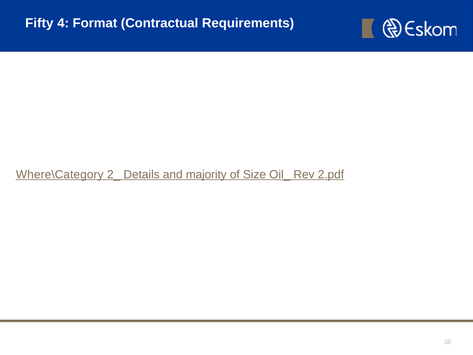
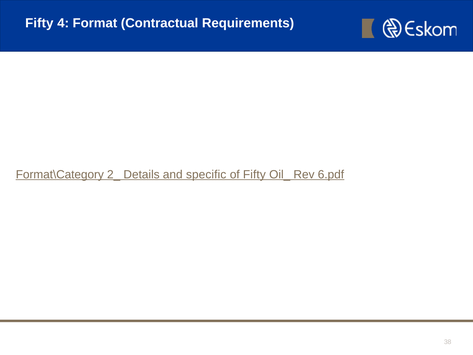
Where\Category: Where\Category -> Format\Category
majority: majority -> specific
of Size: Size -> Fifty
2.pdf: 2.pdf -> 6.pdf
